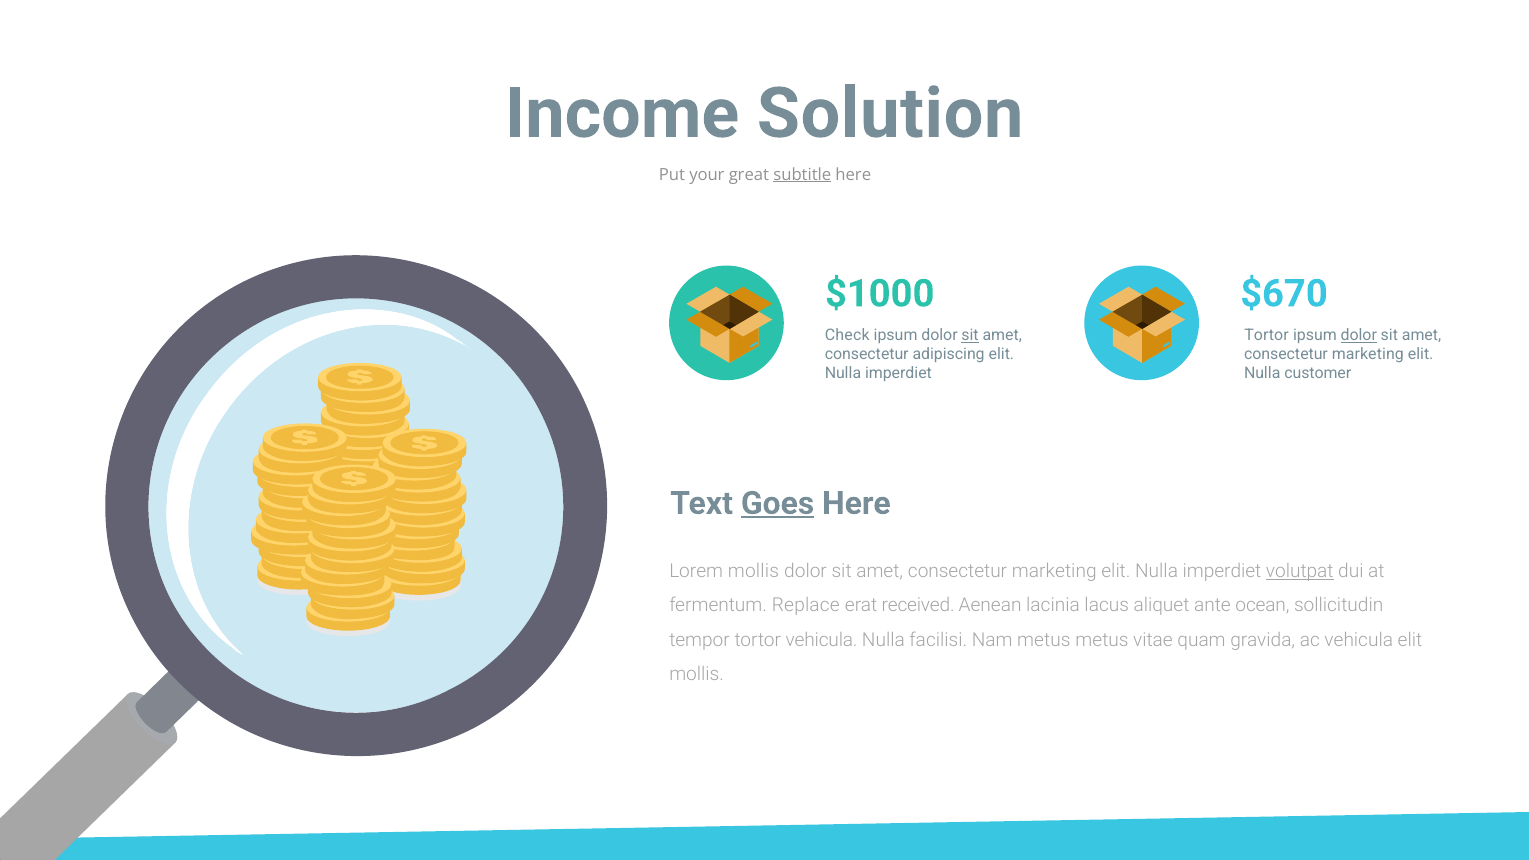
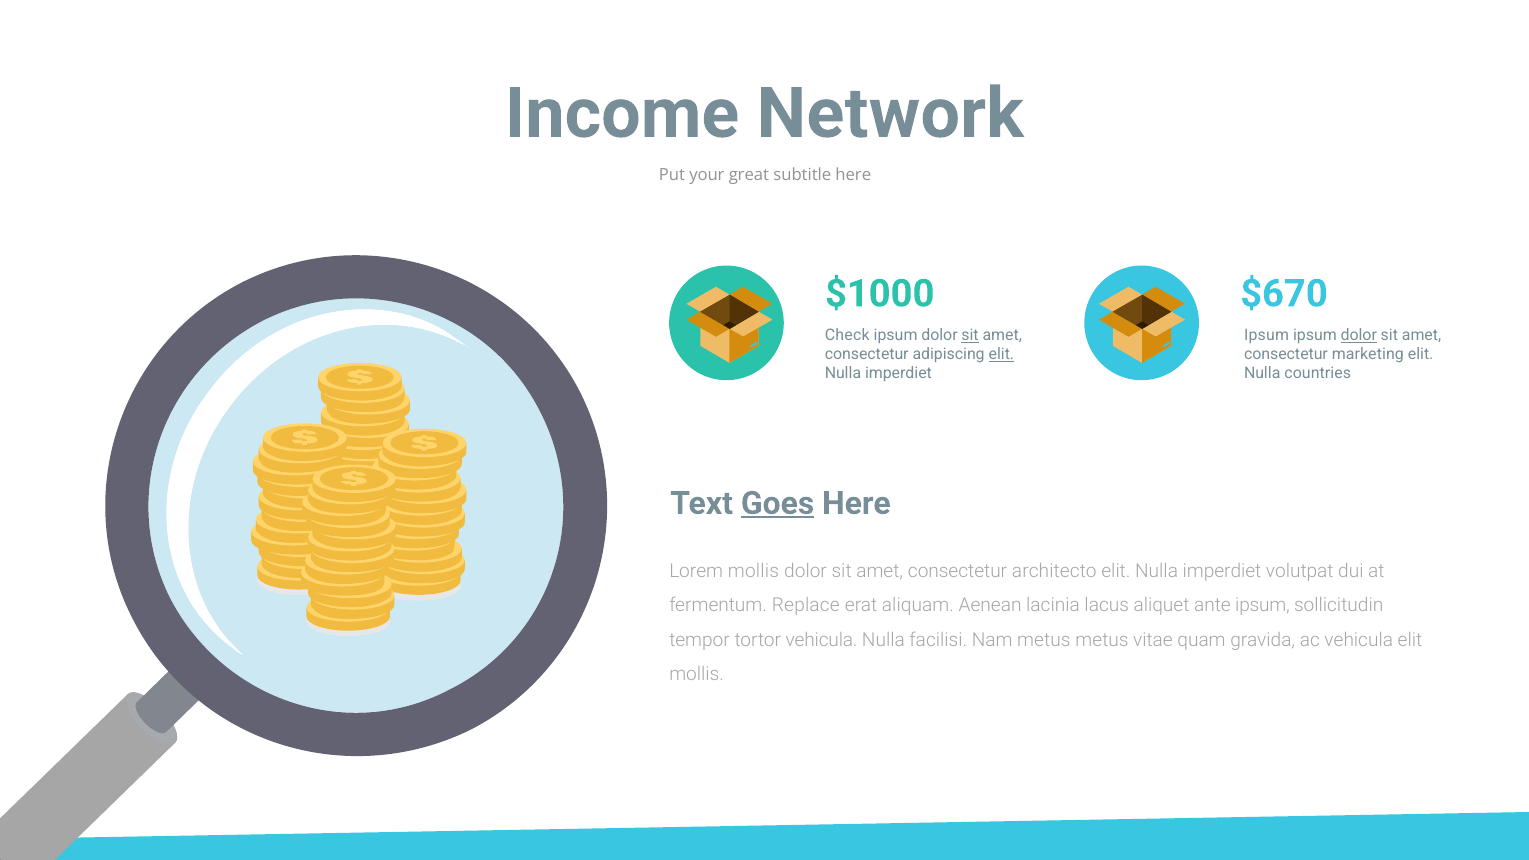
Solution: Solution -> Network
subtitle underline: present -> none
Tortor at (1267, 335): Tortor -> Ipsum
elit at (1001, 354) underline: none -> present
customer: customer -> countries
marketing at (1054, 571): marketing -> architecto
volutpat underline: present -> none
received: received -> aliquam
ante ocean: ocean -> ipsum
